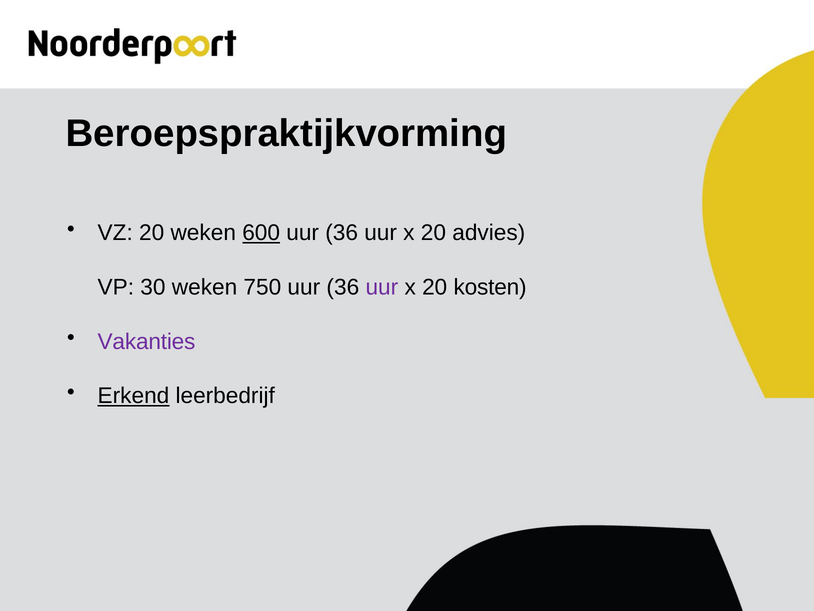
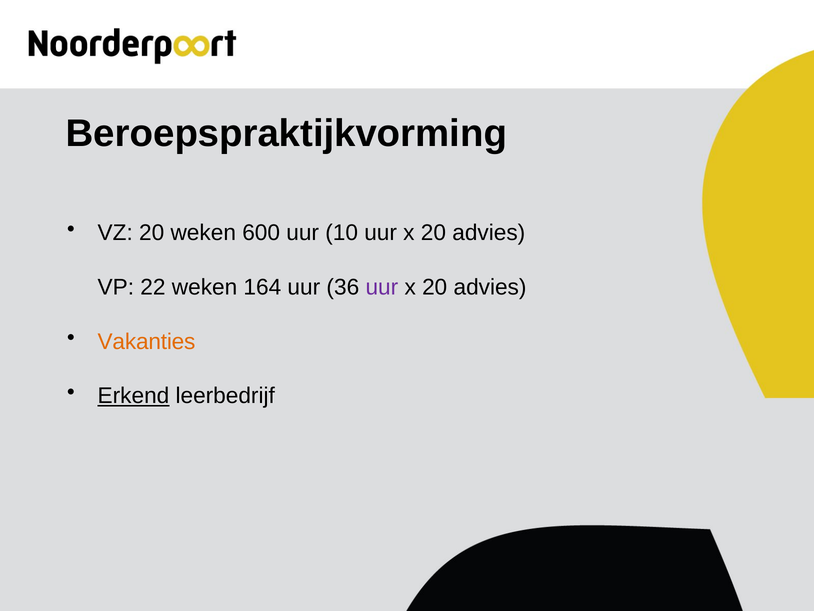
600 underline: present -> none
36 at (342, 233): 36 -> 10
30: 30 -> 22
750: 750 -> 164
kosten at (490, 287): kosten -> advies
Vakanties colour: purple -> orange
